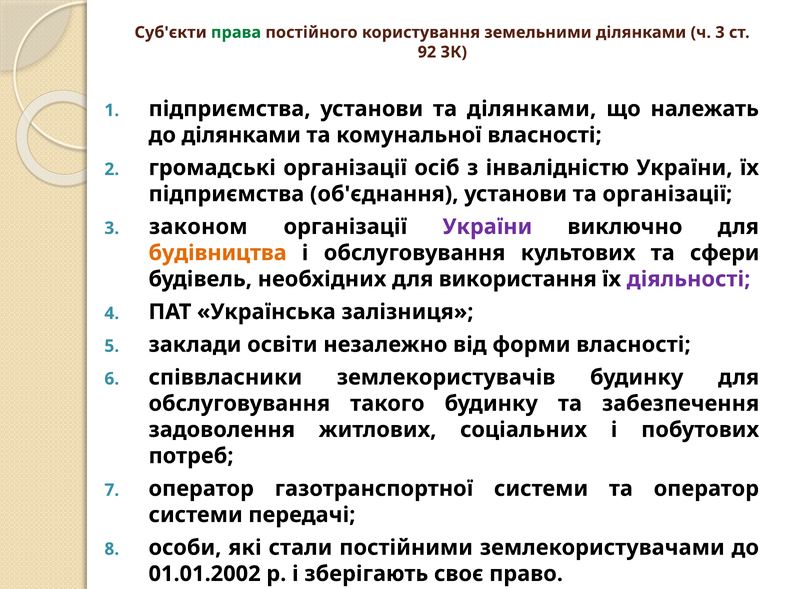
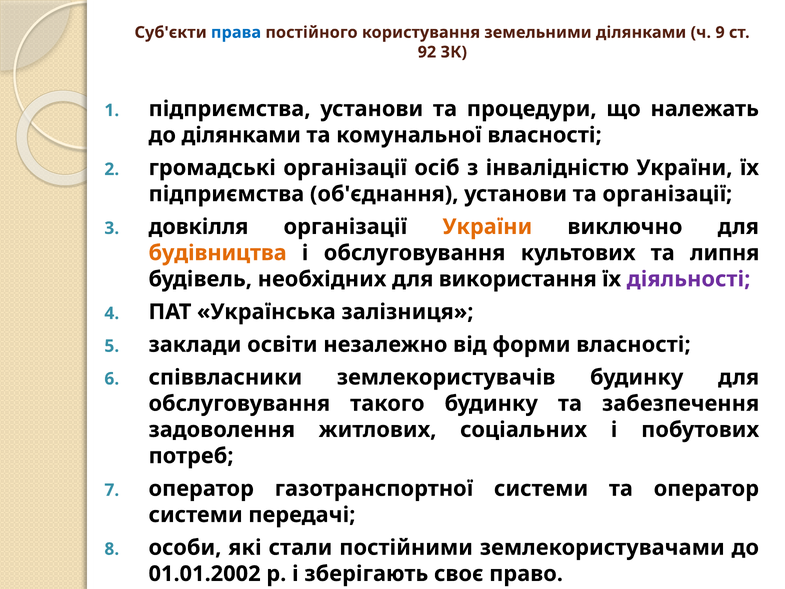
права colour: green -> blue
ч 3: 3 -> 9
та ділянками: ділянками -> процедури
законом: законом -> довкілля
України at (487, 227) colour: purple -> orange
сфери: сфери -> липня
